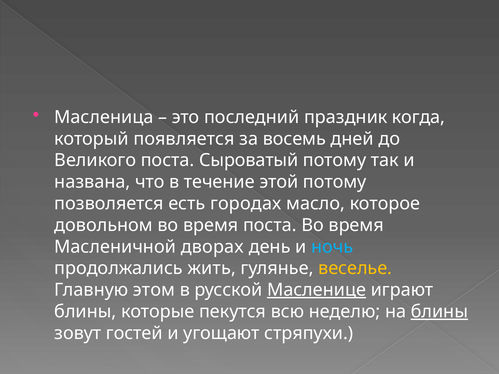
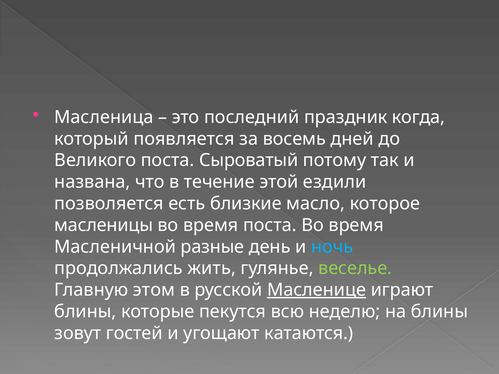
этой потому: потому -> ездили
городах: городах -> близкие
довольном: довольном -> масленицы
дворах: дворах -> разные
веселье colour: yellow -> light green
блины at (439, 312) underline: present -> none
стряпухи: стряпухи -> катаются
